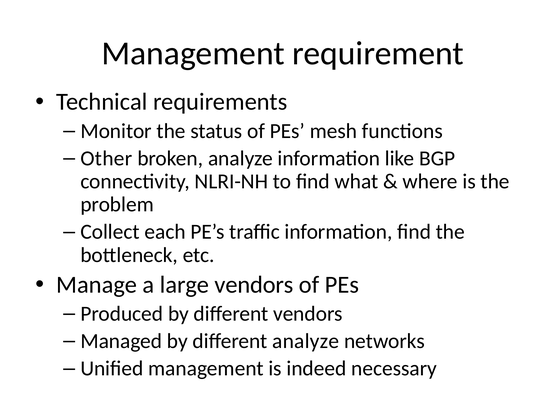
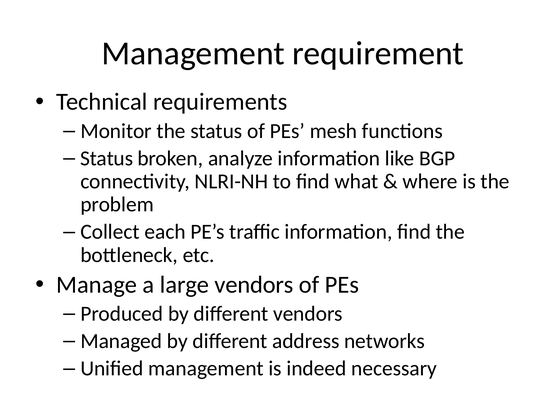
Other at (106, 158): Other -> Status
different analyze: analyze -> address
